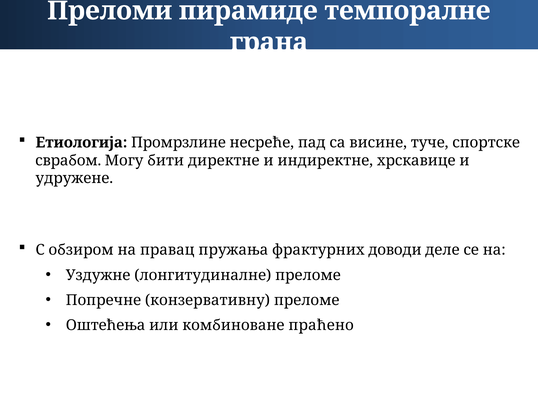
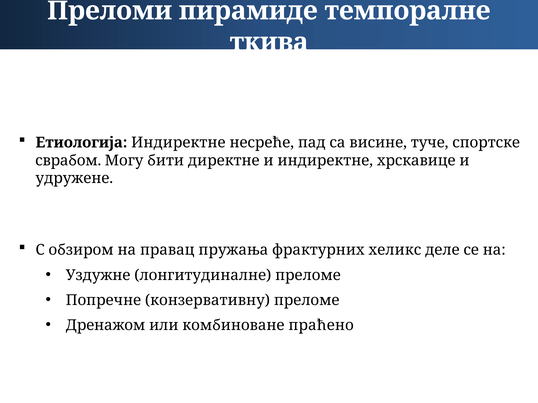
грана: грана -> ткива
Етиологија Промрзлине: Промрзлине -> Индиректне
доводи: доводи -> хеликс
Оштећења: Оштећења -> Дренажом
